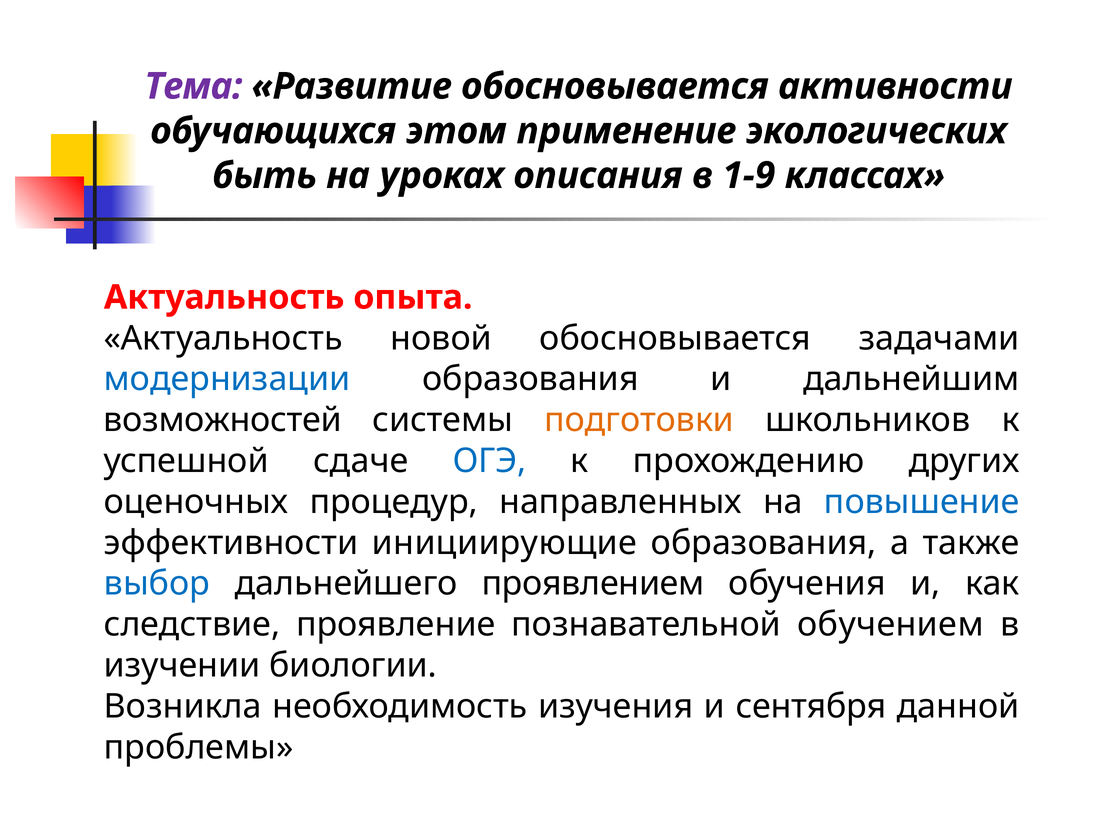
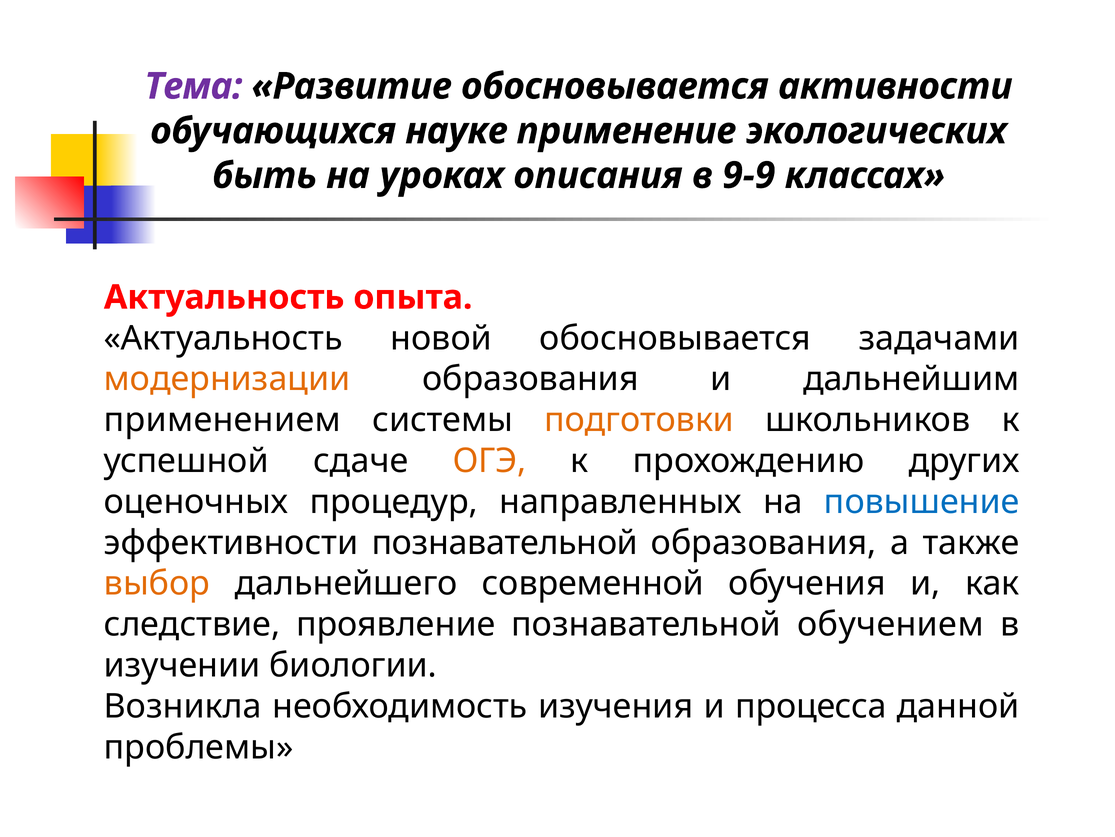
этом: этом -> науке
1-9: 1-9 -> 9-9
модернизации colour: blue -> orange
возможностей: возможностей -> применением
ОГЭ colour: blue -> orange
эффективности инициирующие: инициирующие -> познавательной
выбор colour: blue -> orange
проявлением: проявлением -> современной
сентября: сентября -> процесса
